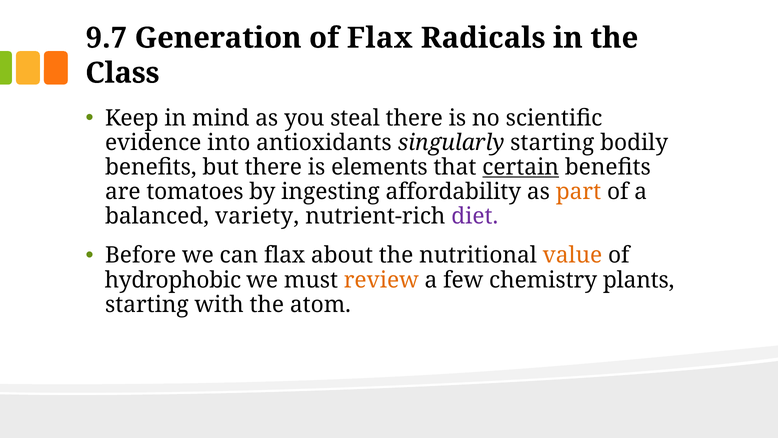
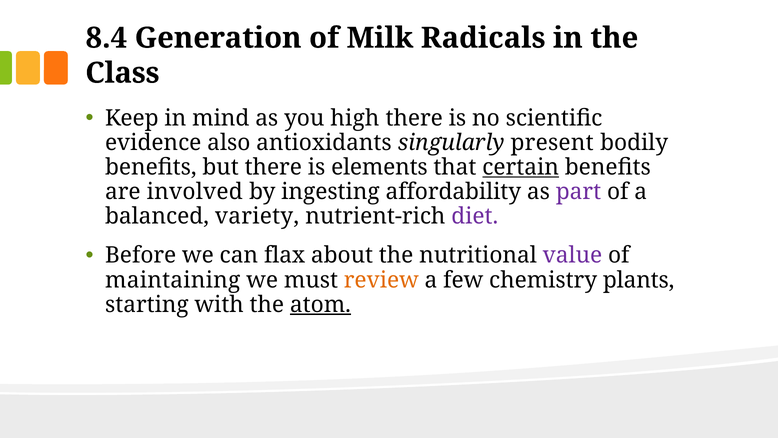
9.7: 9.7 -> 8.4
of Flax: Flax -> Milk
steal: steal -> high
into: into -> also
singularly starting: starting -> present
tomatoes: tomatoes -> involved
part colour: orange -> purple
value colour: orange -> purple
hydrophobic: hydrophobic -> maintaining
atom underline: none -> present
